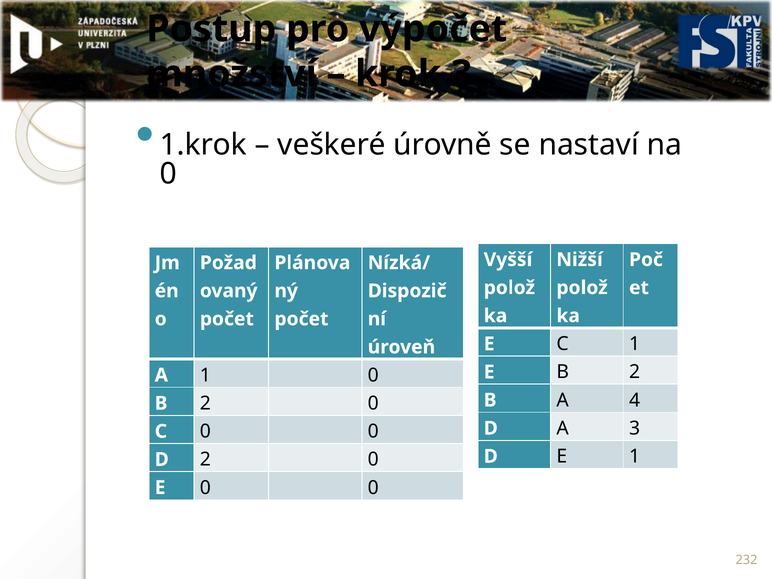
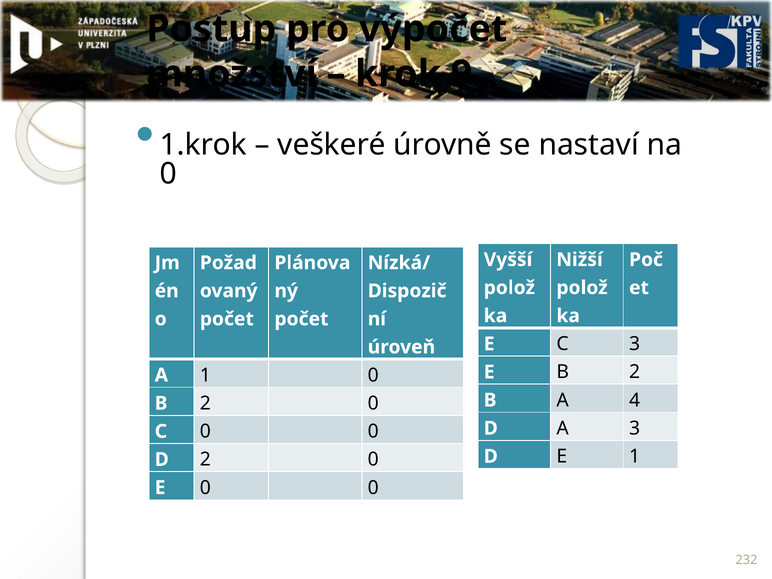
krok 3: 3 -> 9
C 1: 1 -> 3
